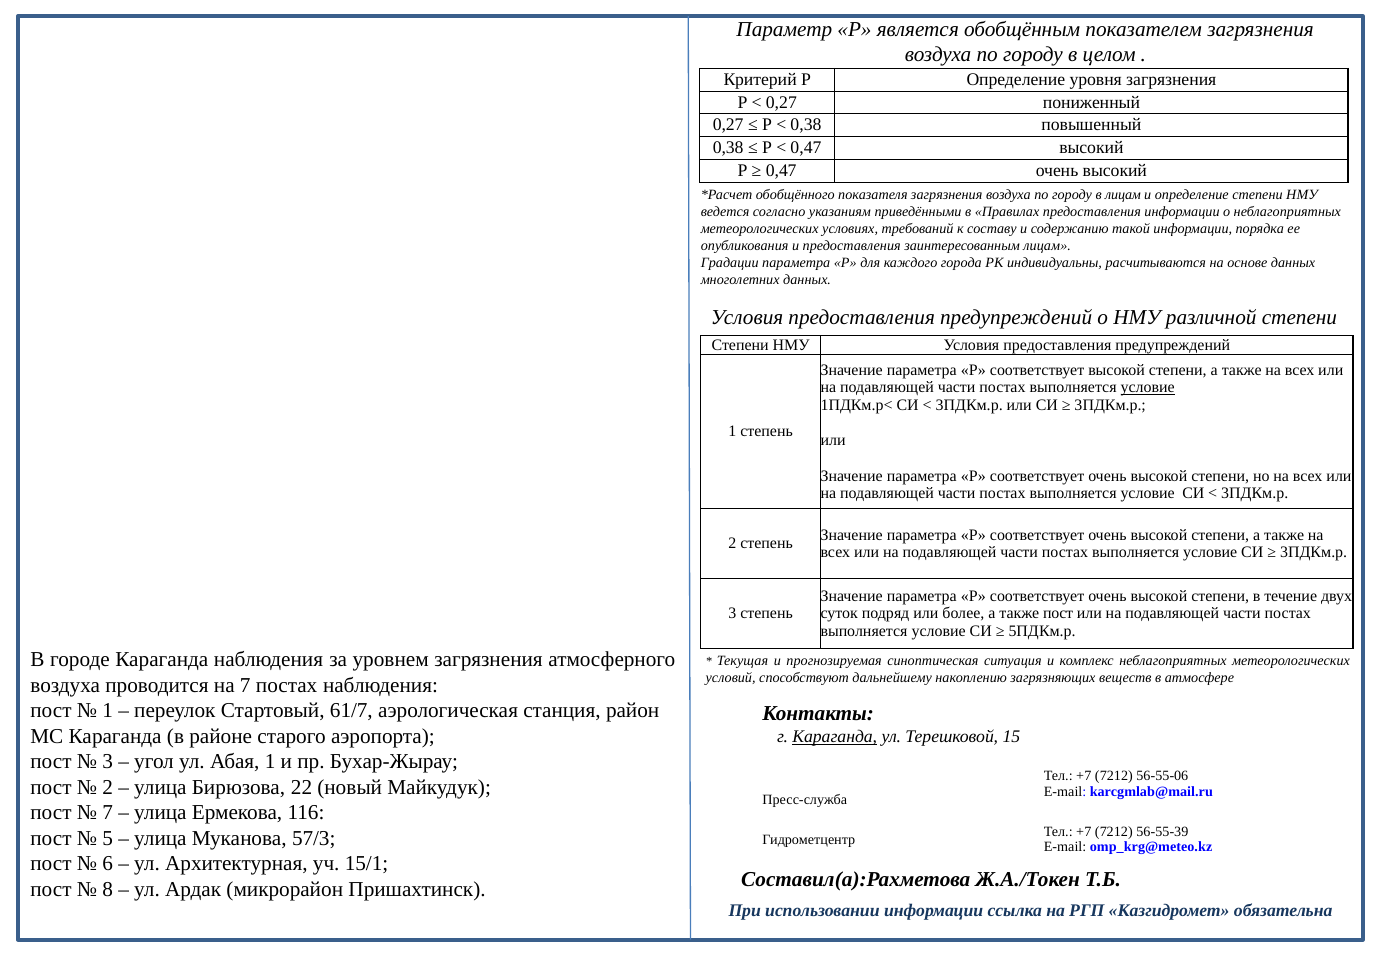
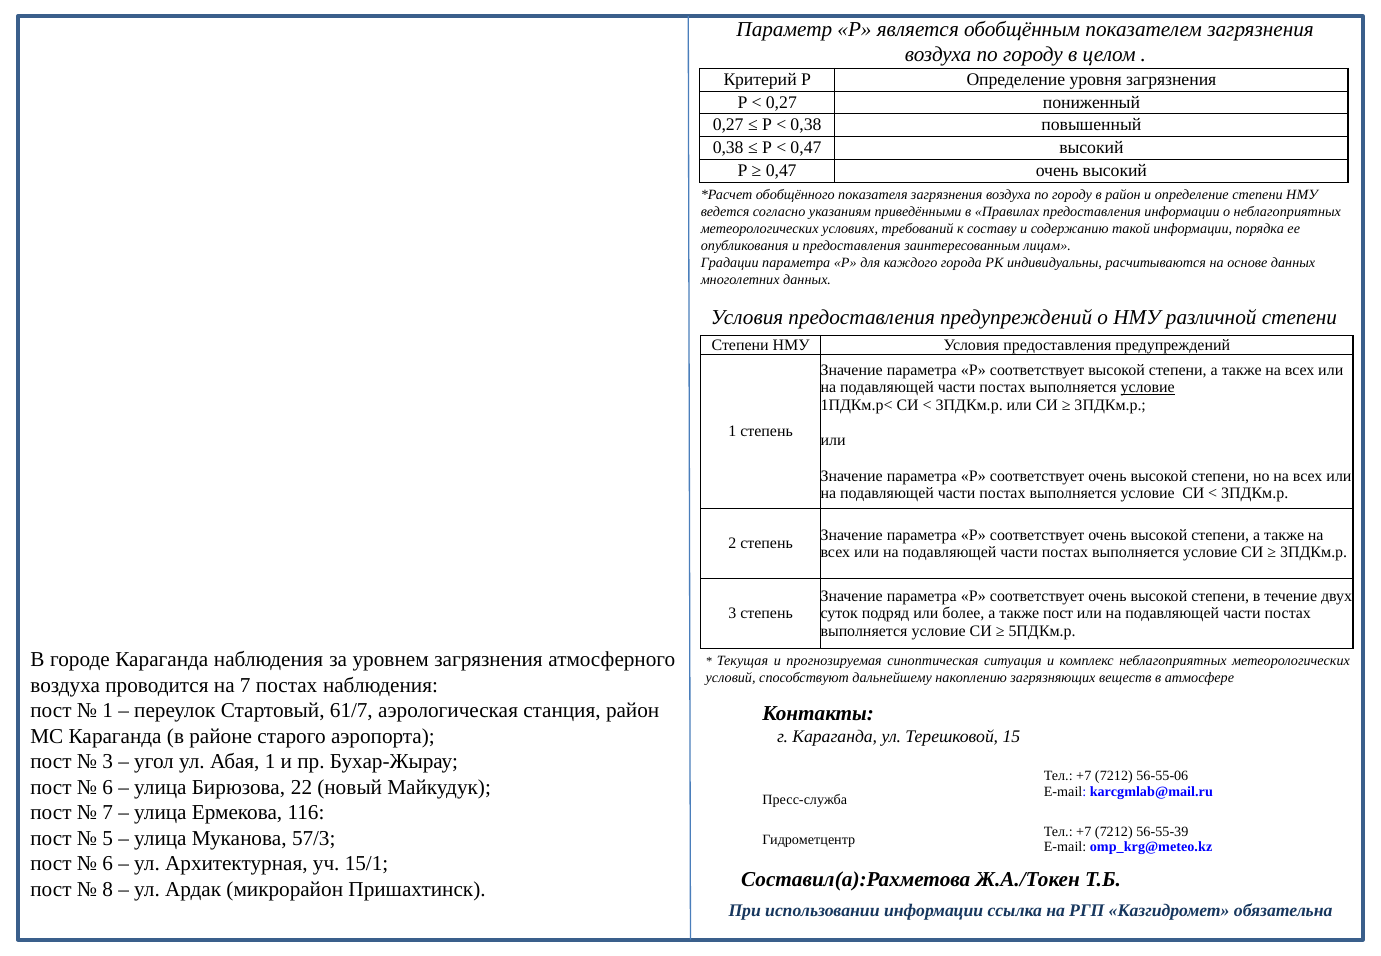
в лицам: лицам -> район
Караганда at (835, 737) underline: present -> none
2 at (108, 787): 2 -> 6
